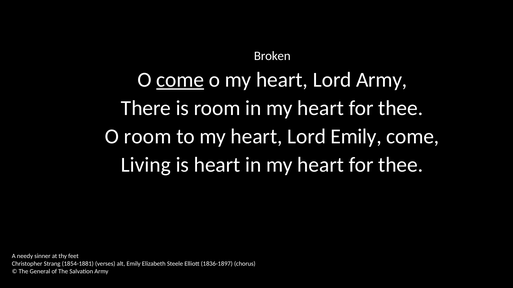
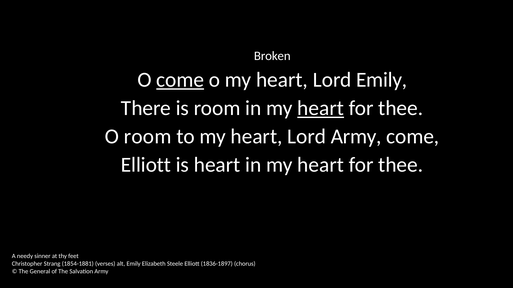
Lord Army: Army -> Emily
heart at (321, 108) underline: none -> present
Lord Emily: Emily -> Army
Living at (146, 165): Living -> Elliott
